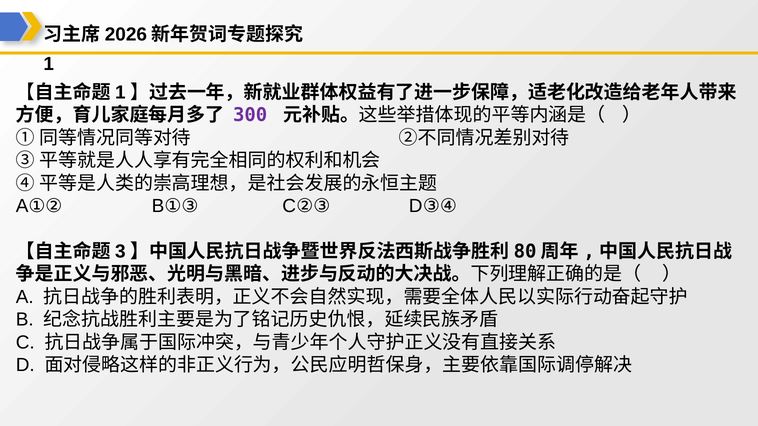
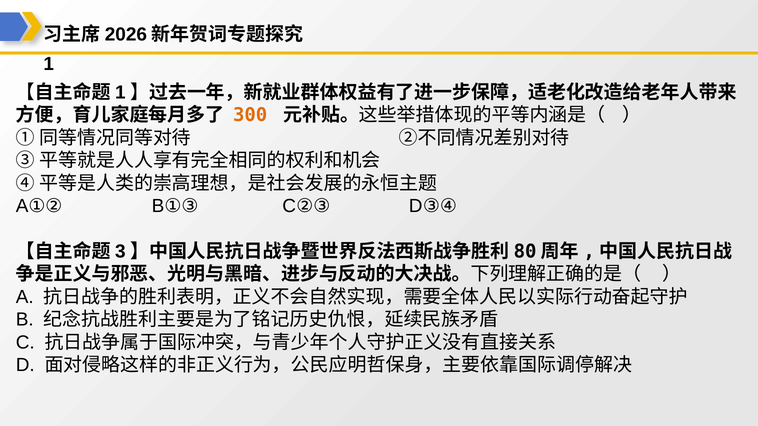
300 colour: purple -> orange
